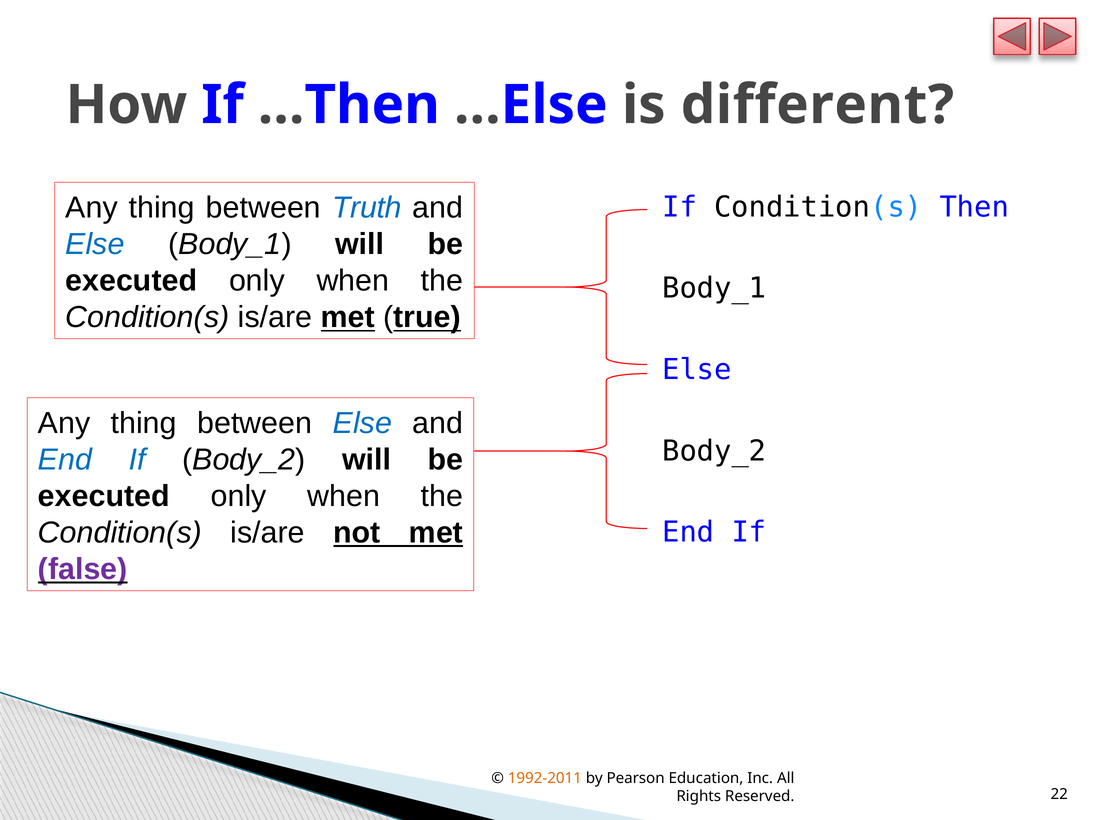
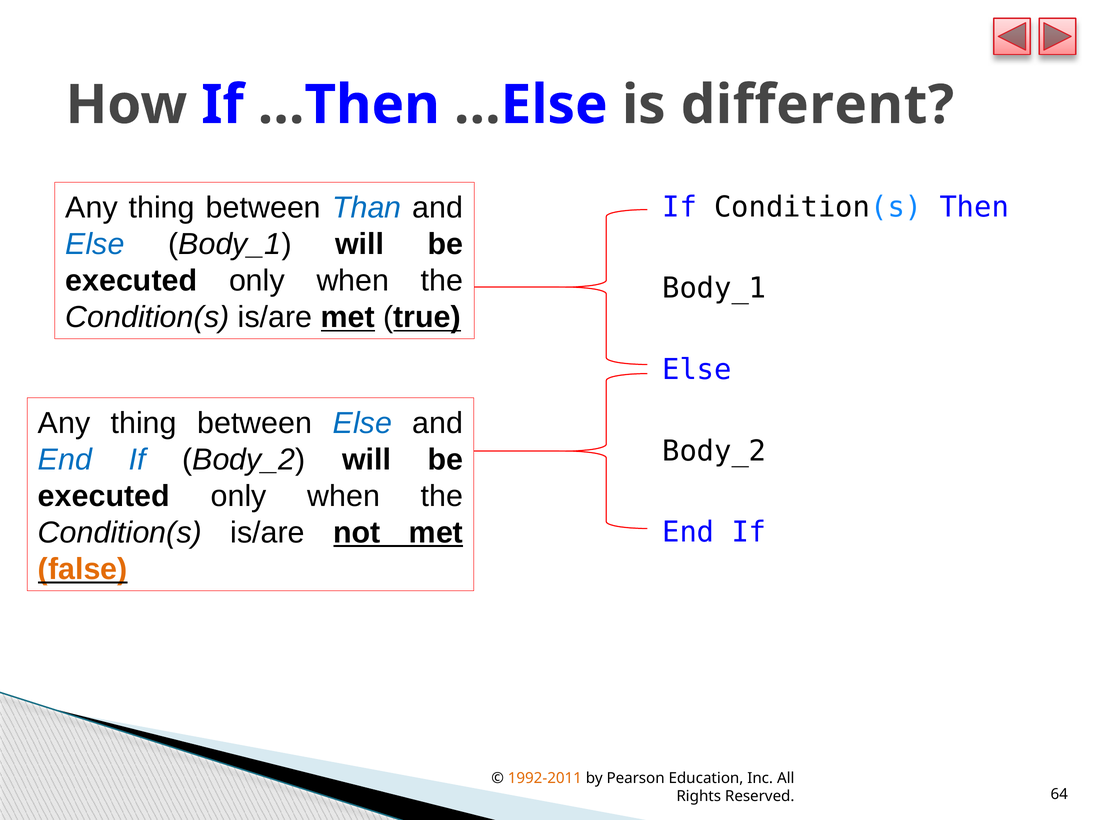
Truth: Truth -> Than
false colour: purple -> orange
22: 22 -> 64
